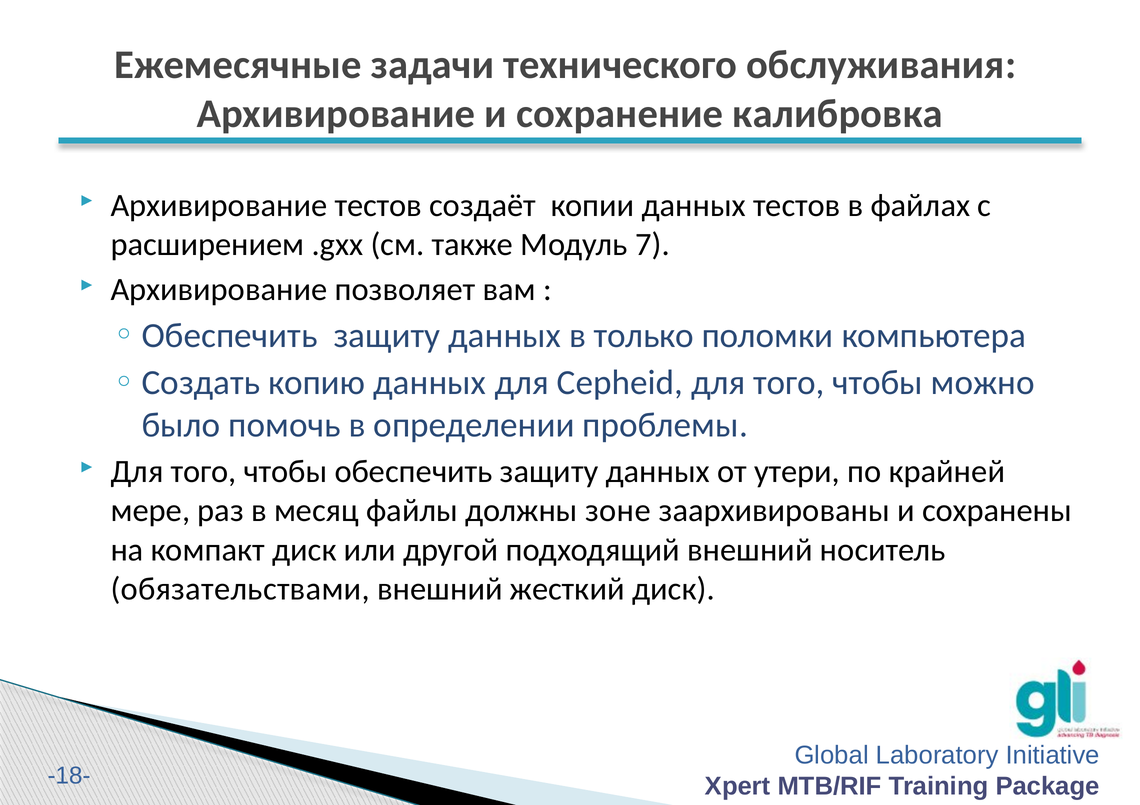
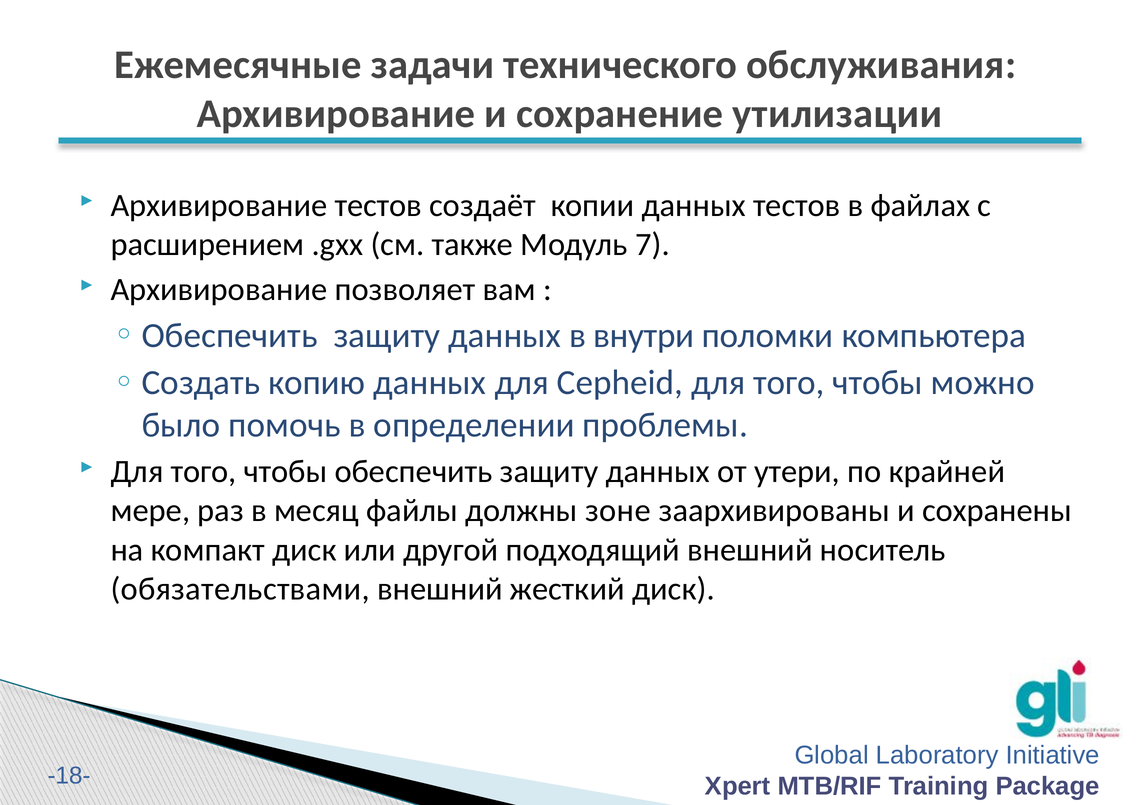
калибровка: калибровка -> утилизации
только: только -> внутри
